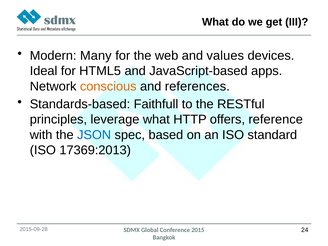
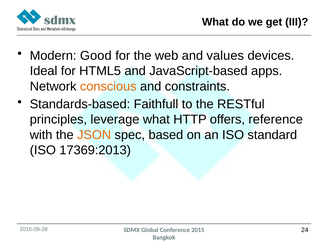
Many: Many -> Good
references: references -> constraints
JSON colour: blue -> orange
